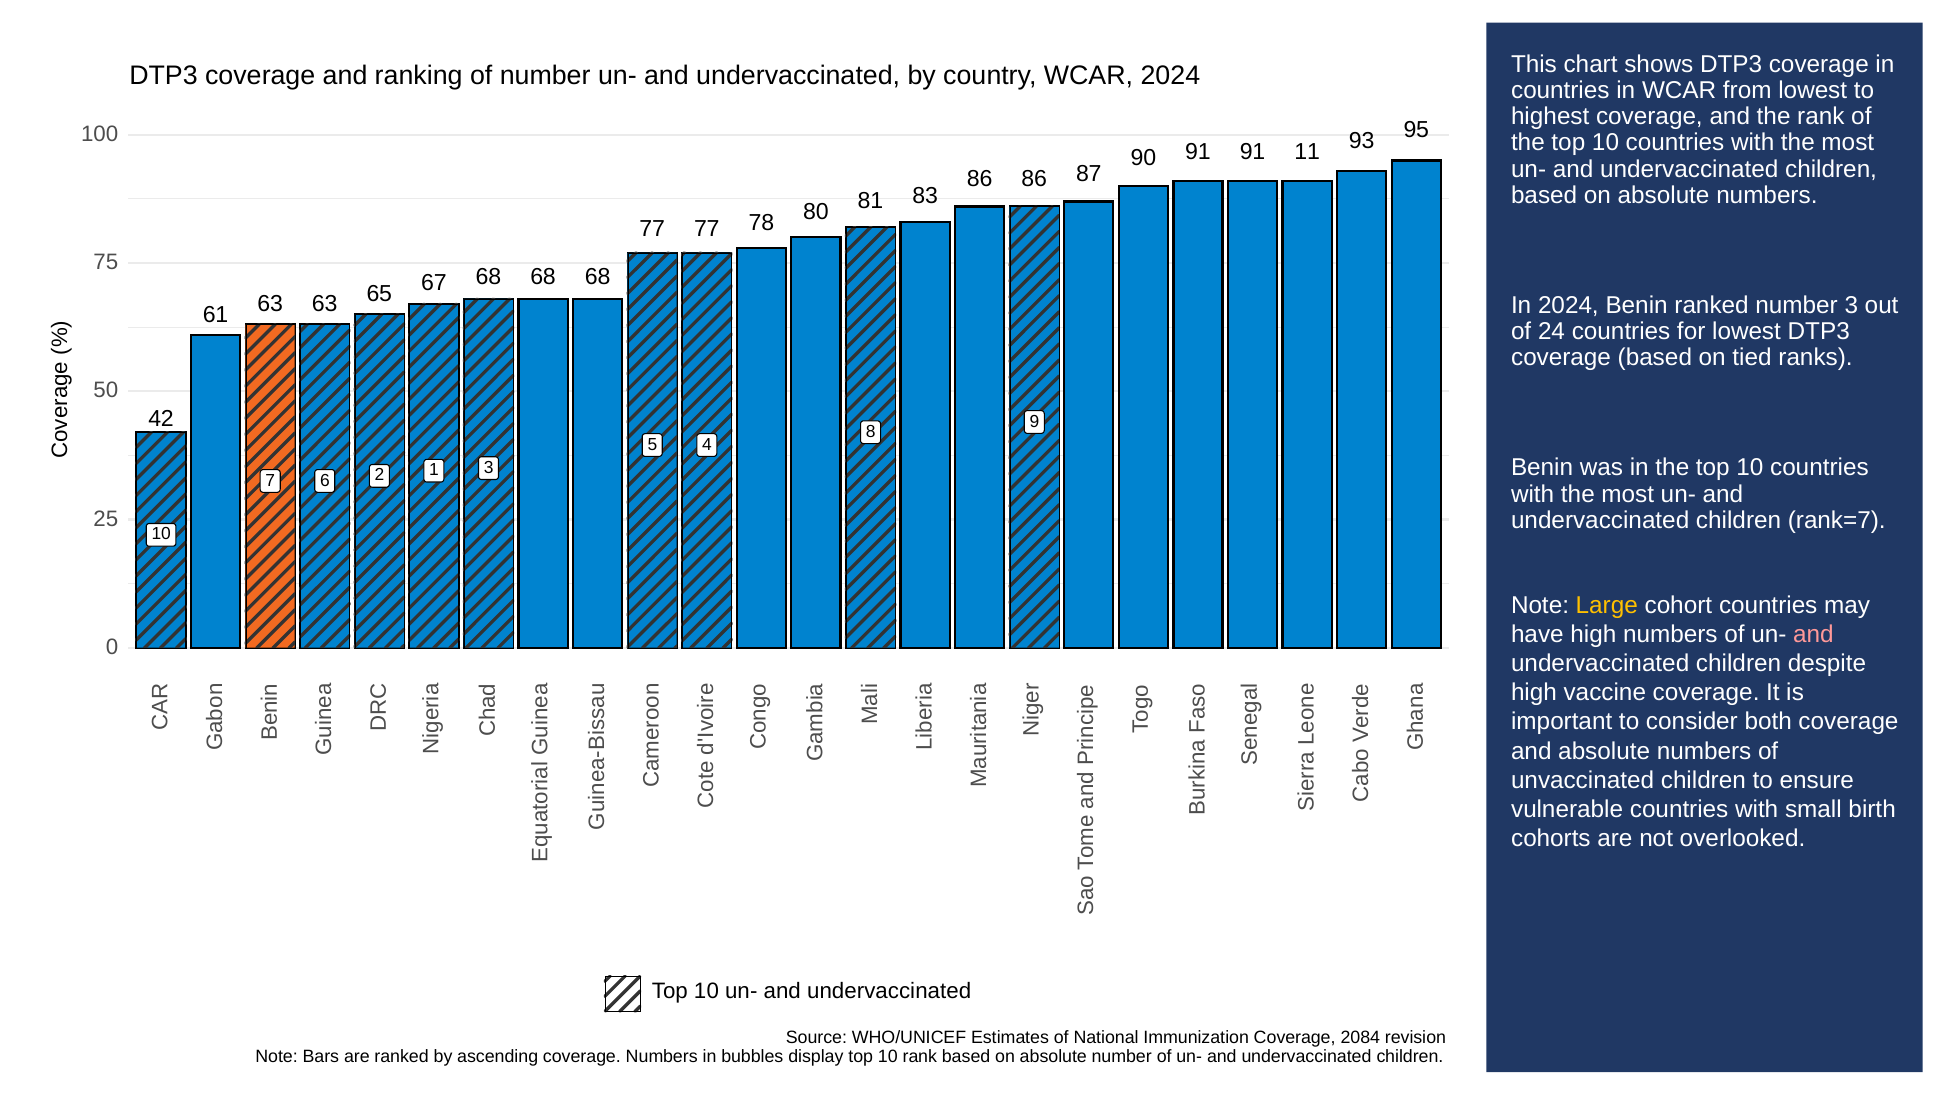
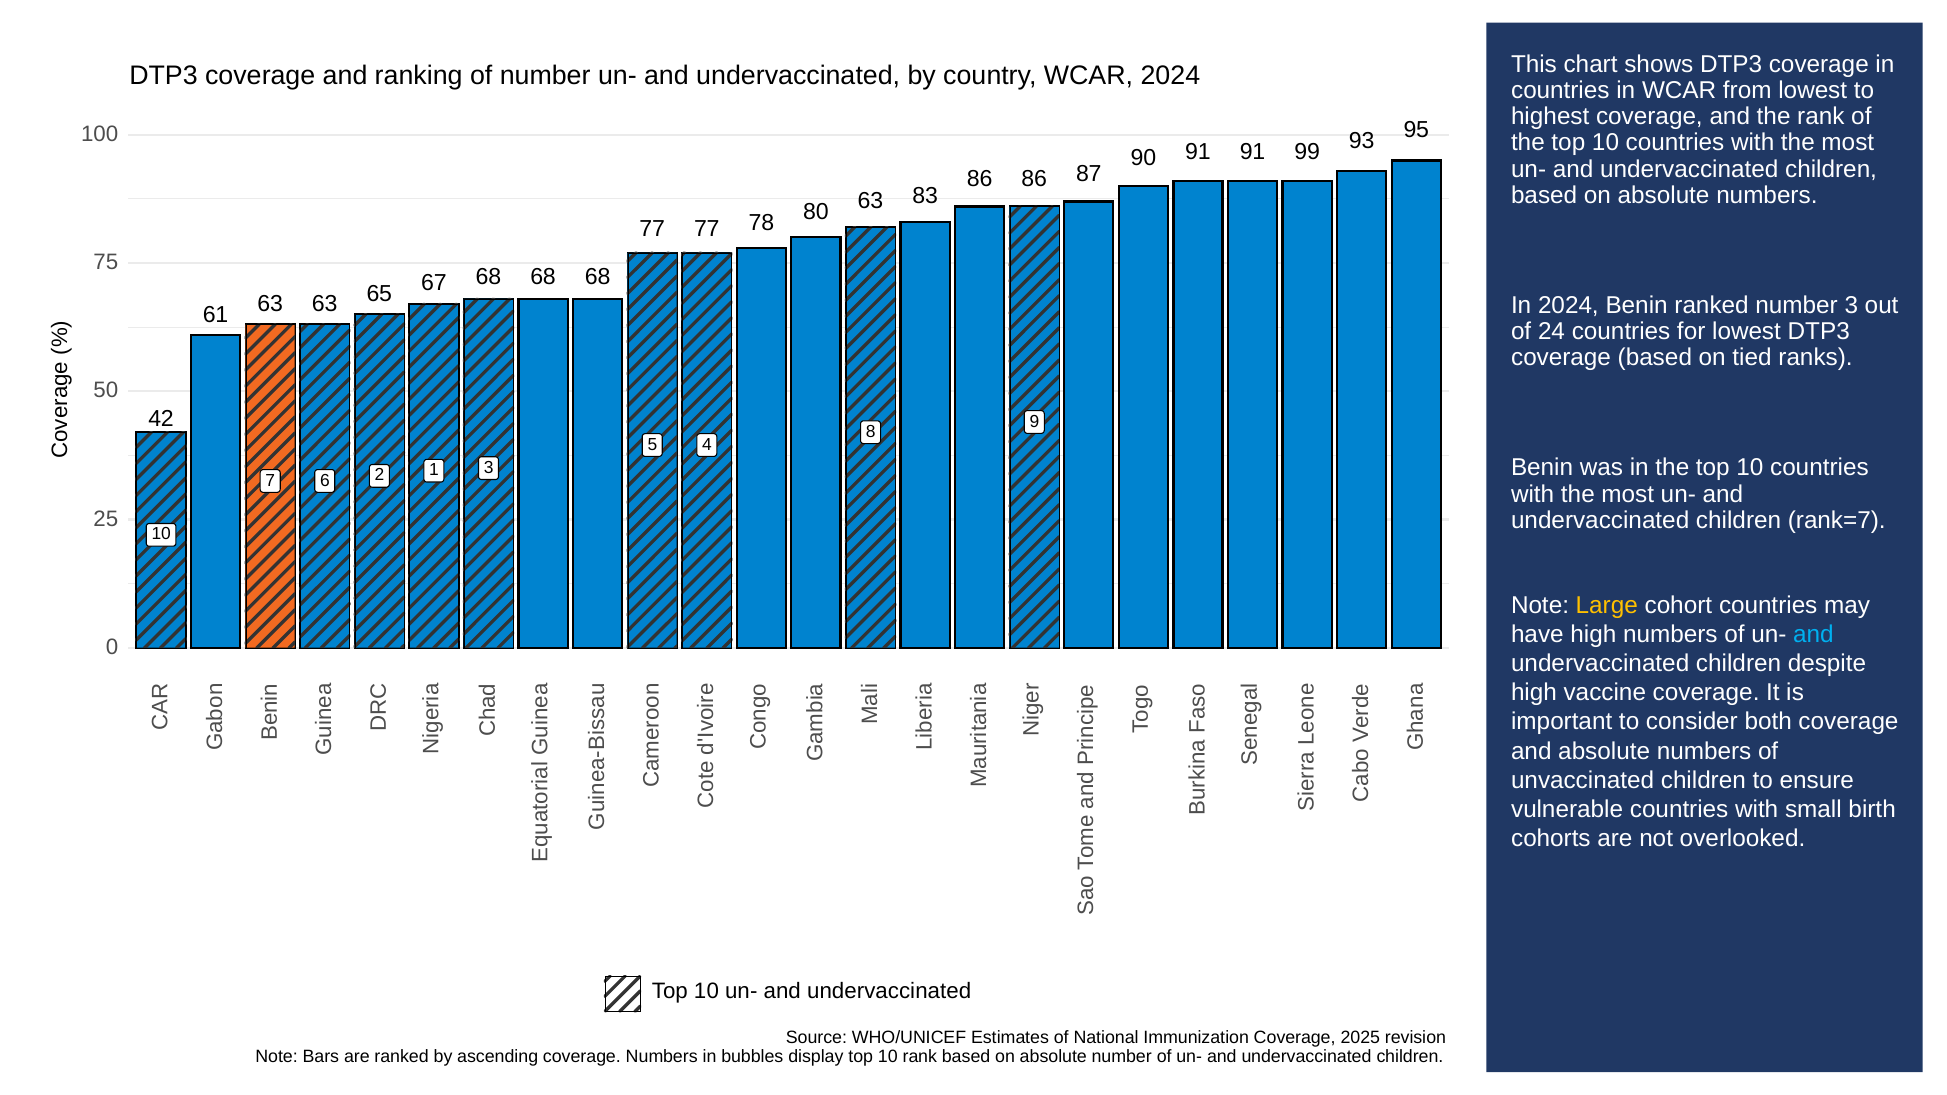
11: 11 -> 99
80 81: 81 -> 63
and at (1813, 634) colour: pink -> light blue
2084: 2084 -> 2025
